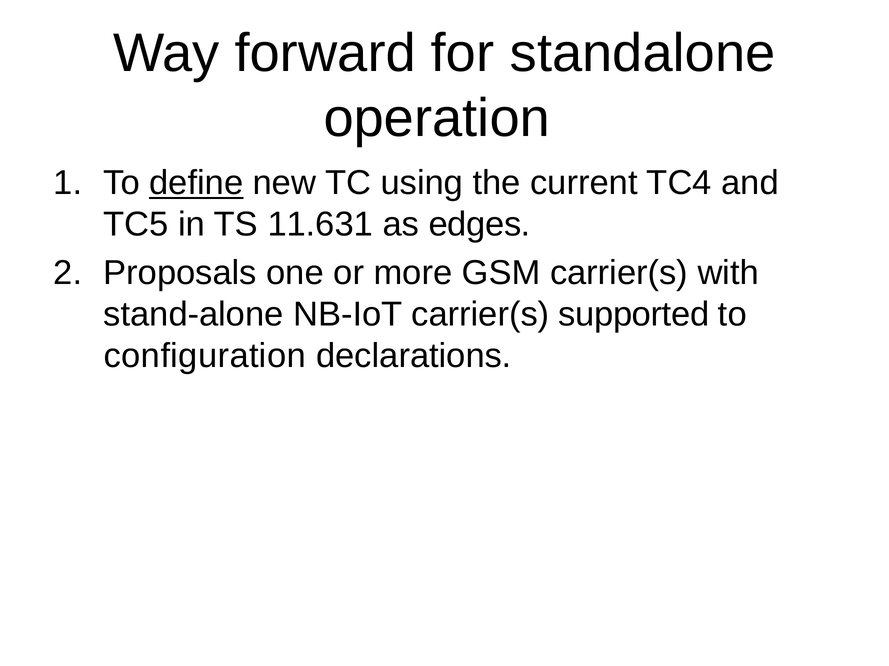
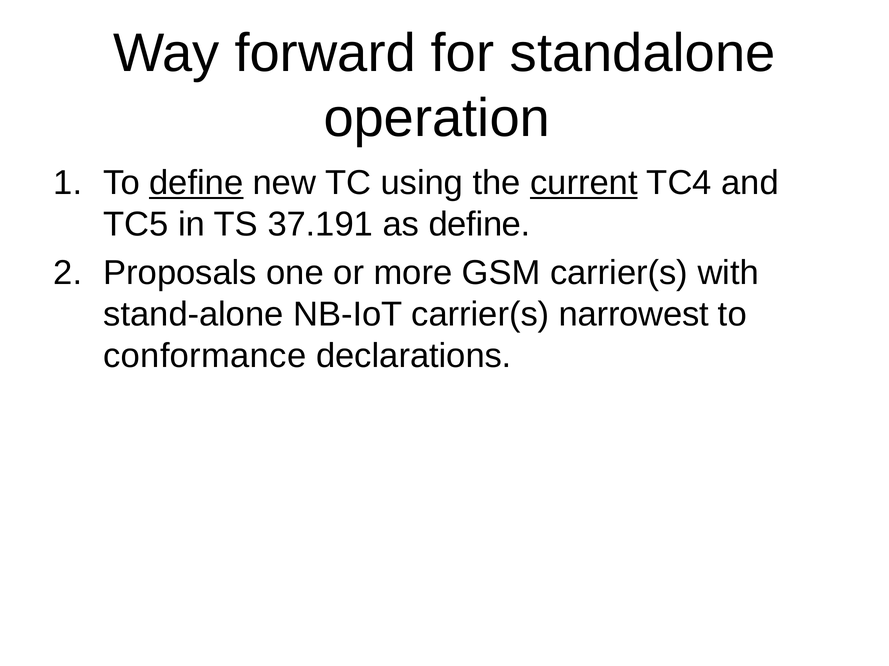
current underline: none -> present
11.631: 11.631 -> 37.191
as edges: edges -> define
supported: supported -> narrowest
configuration: configuration -> conformance
